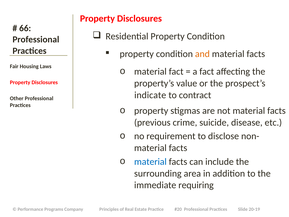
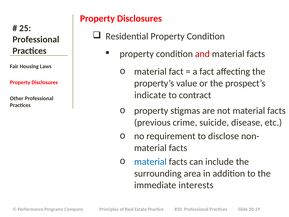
66: 66 -> 25
and colour: orange -> red
requiring: requiring -> interests
